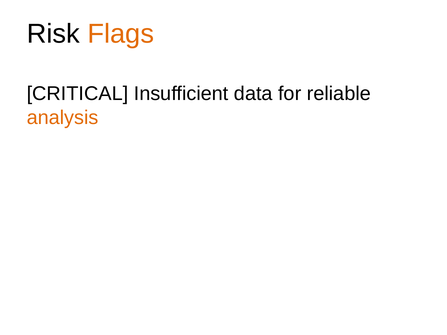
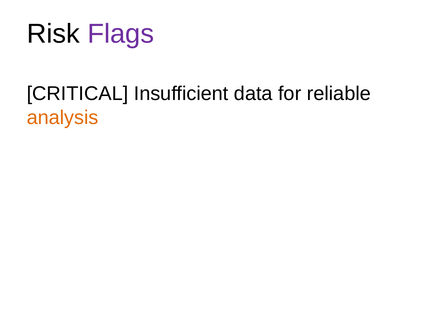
Flags colour: orange -> purple
